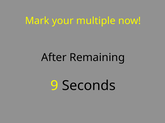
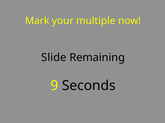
After: After -> Slide
